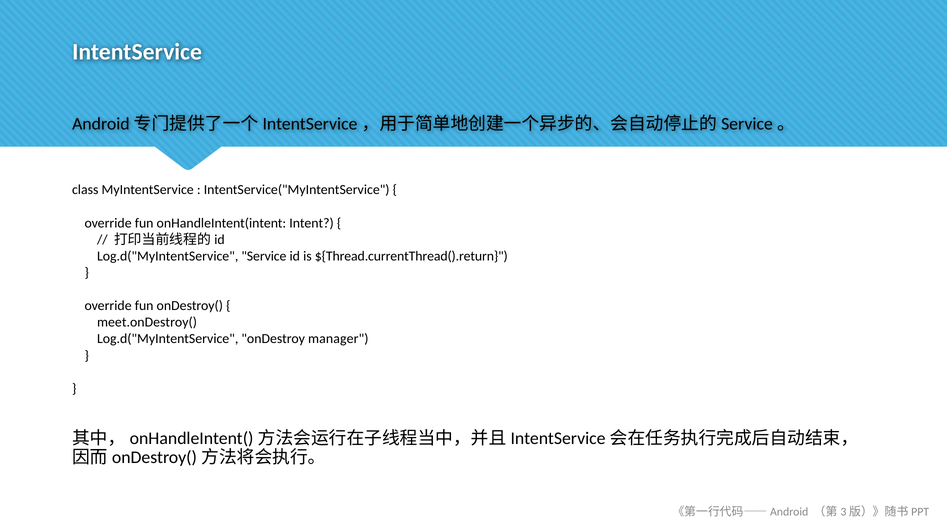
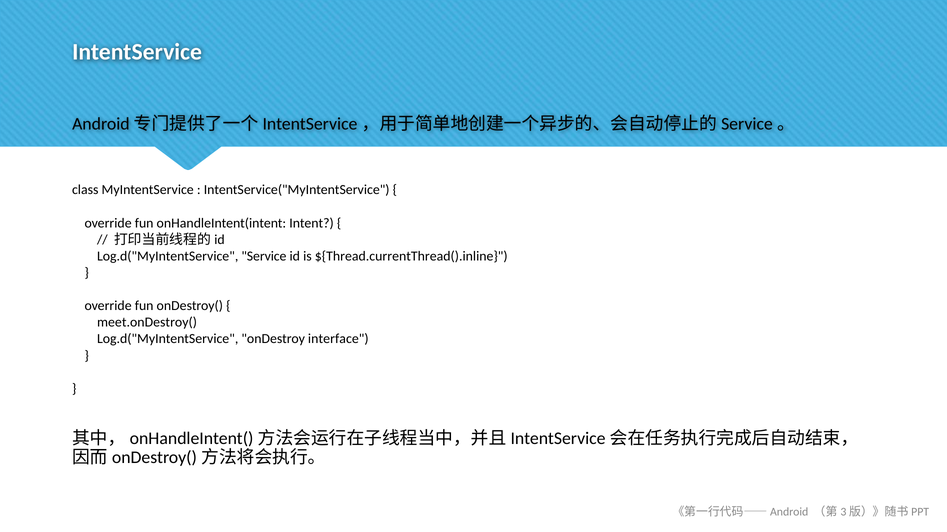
${Thread.currentThread().return: ${Thread.currentThread().return -> ${Thread.currentThread().inline
manager: manager -> interface
